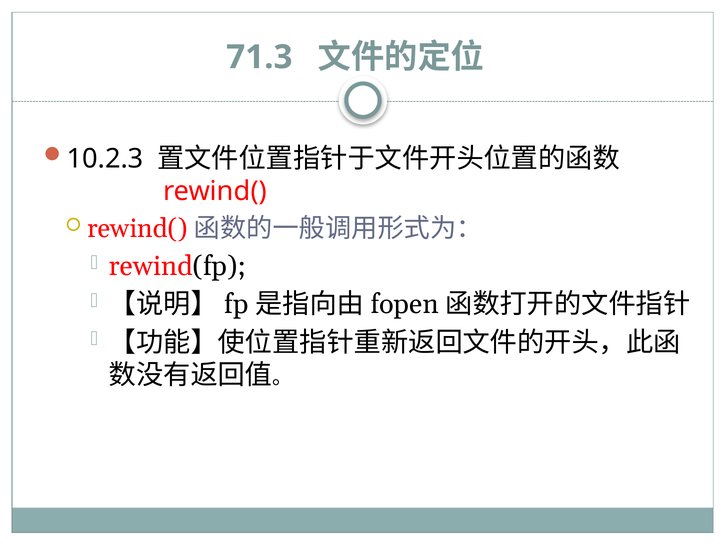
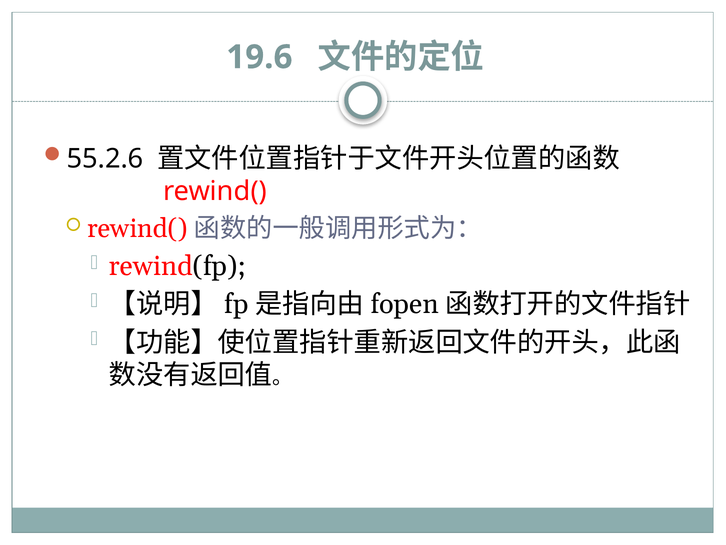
71.3: 71.3 -> 19.6
10.2.3: 10.2.3 -> 55.2.6
